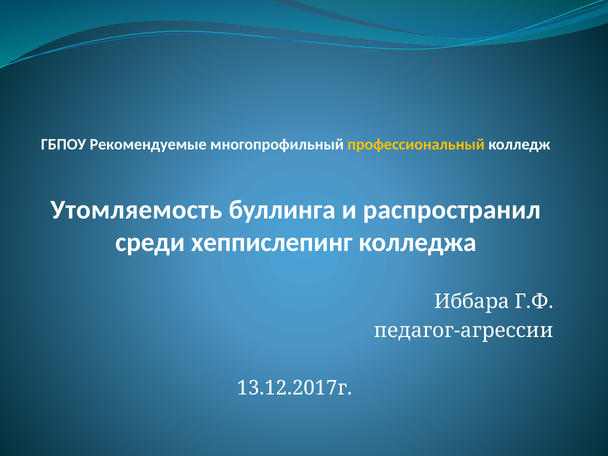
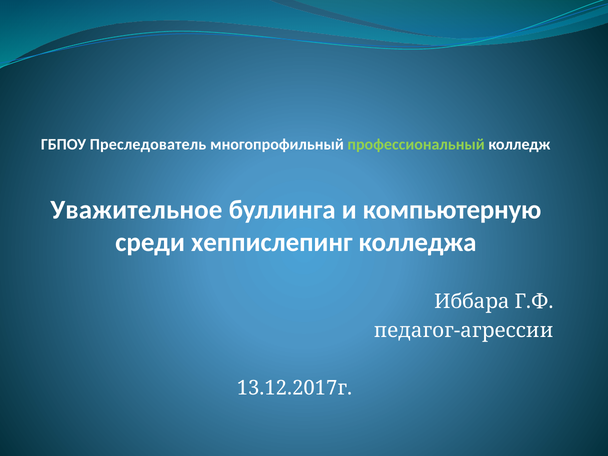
Рекомендуемые: Рекомендуемые -> Преследователь
профессиональный colour: yellow -> light green
Утомляемость: Утомляемость -> Уважительное
распространил: распространил -> компьютерную
